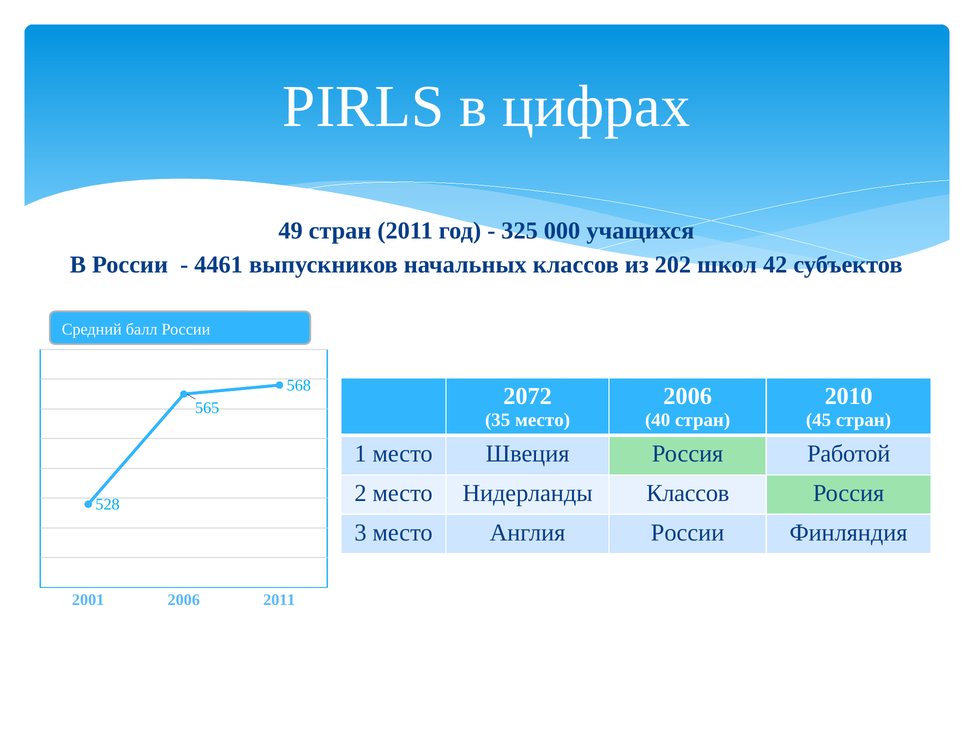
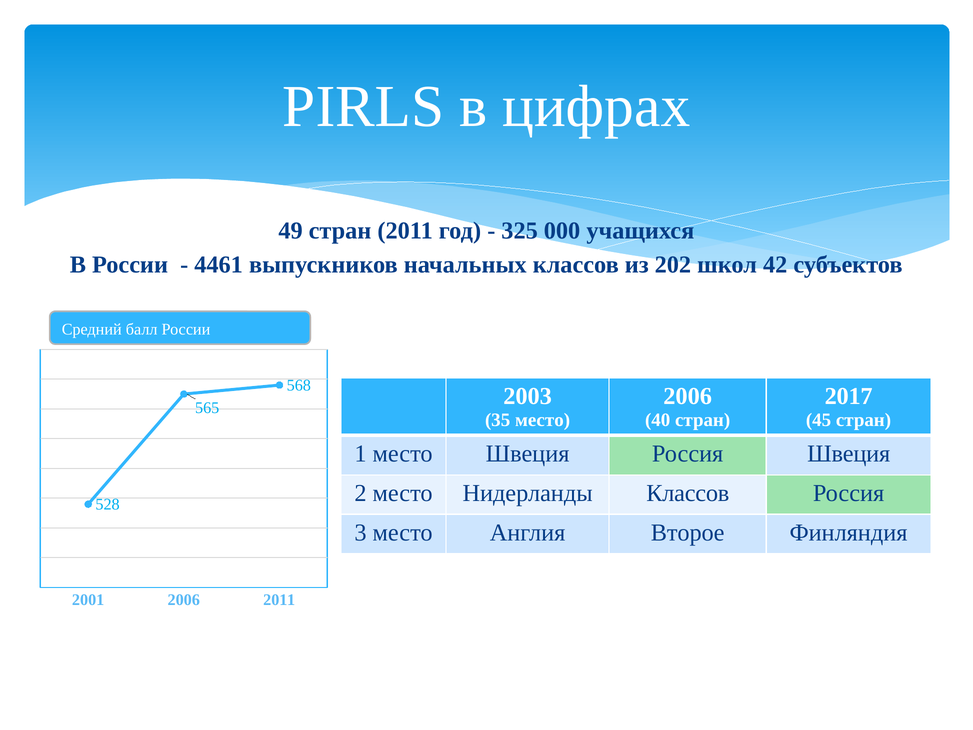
2072: 2072 -> 2003
2010: 2010 -> 2017
Россия Работой: Работой -> Швеция
Англия России: России -> Второе
